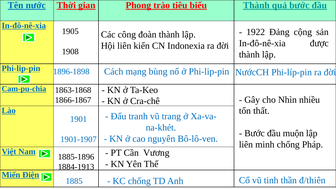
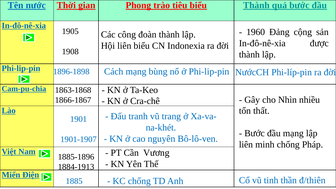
1922: 1922 -> 1960
liên kiến: kiến -> biểu
đầu muộn: muộn -> mạng
